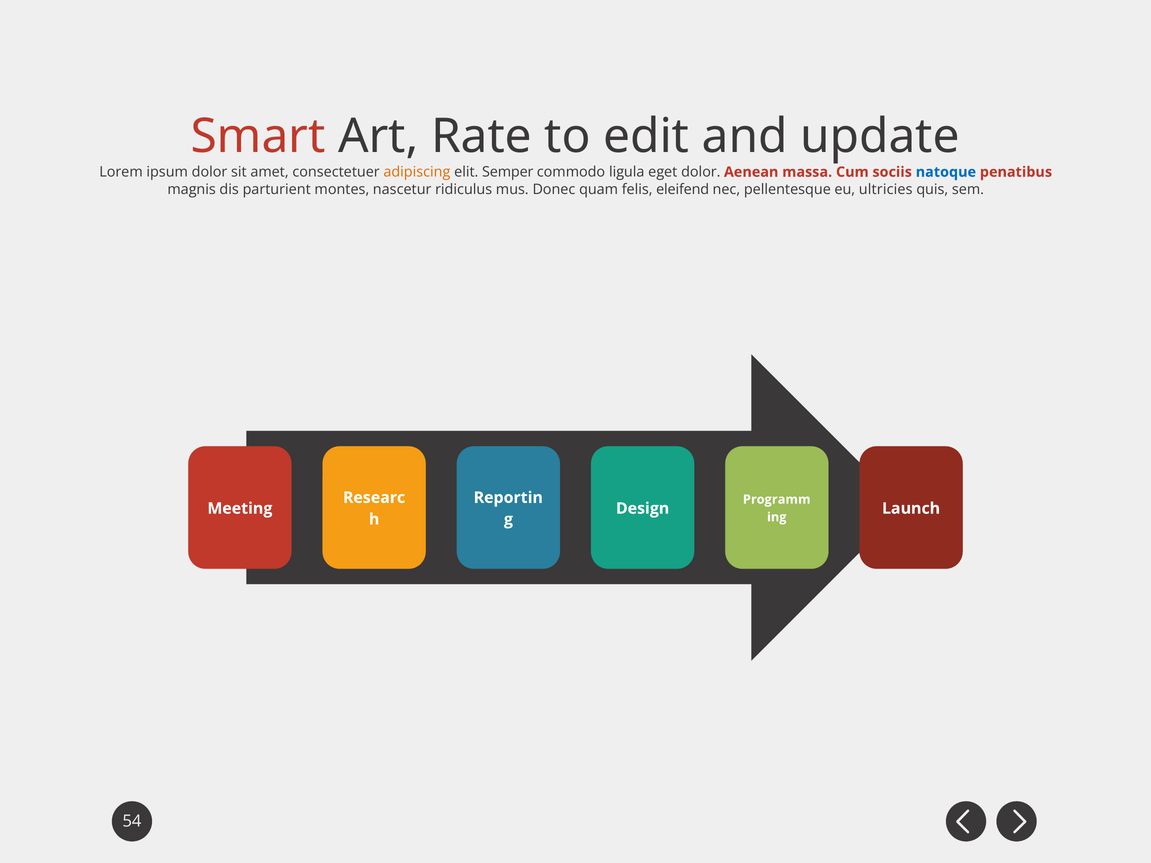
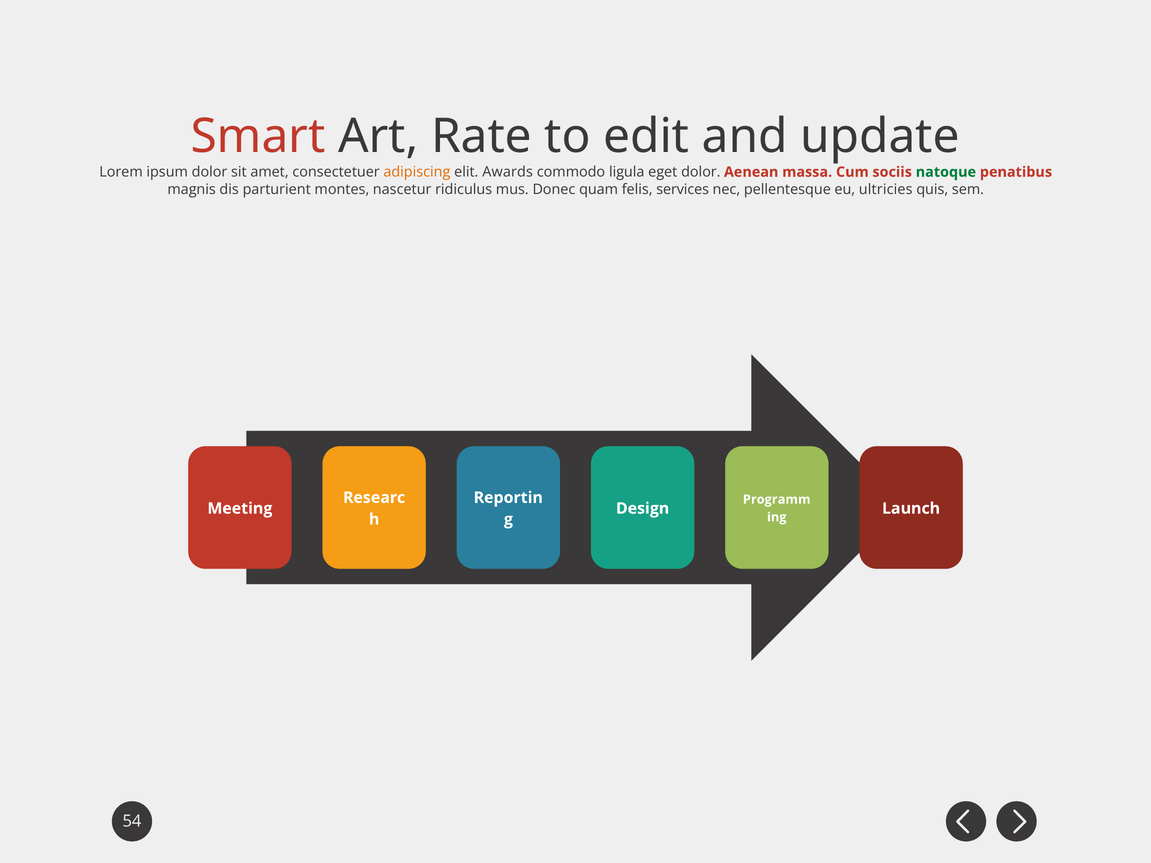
Semper: Semper -> Awards
natoque colour: blue -> green
eleifend: eleifend -> services
